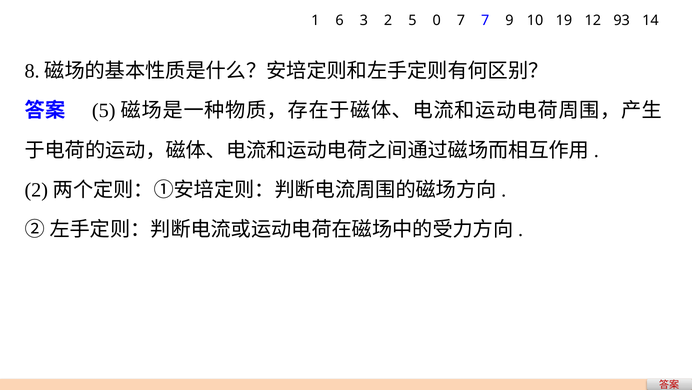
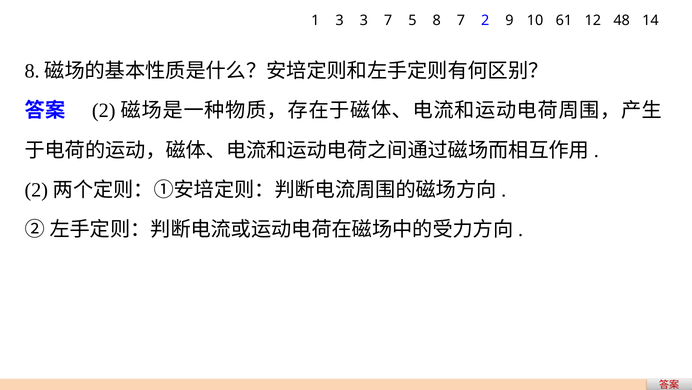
1 6: 6 -> 3
3 2: 2 -> 7
5 0: 0 -> 8
7 7: 7 -> 2
19: 19 -> 61
93: 93 -> 48
5 at (104, 110): 5 -> 2
